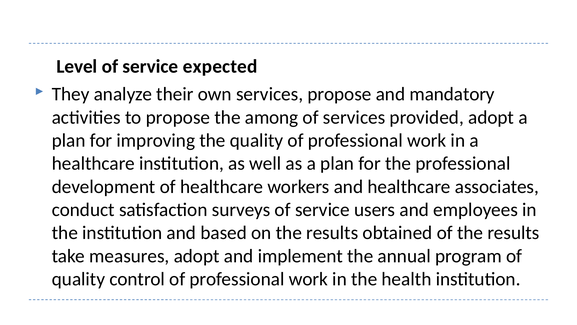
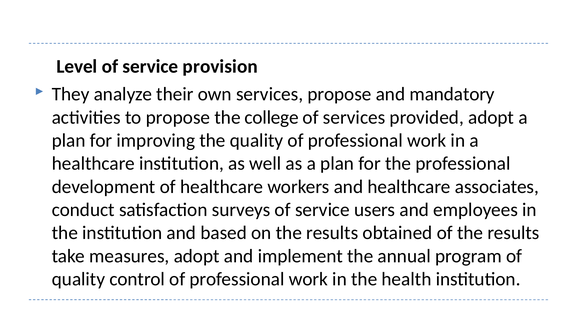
expected: expected -> provision
among: among -> college
